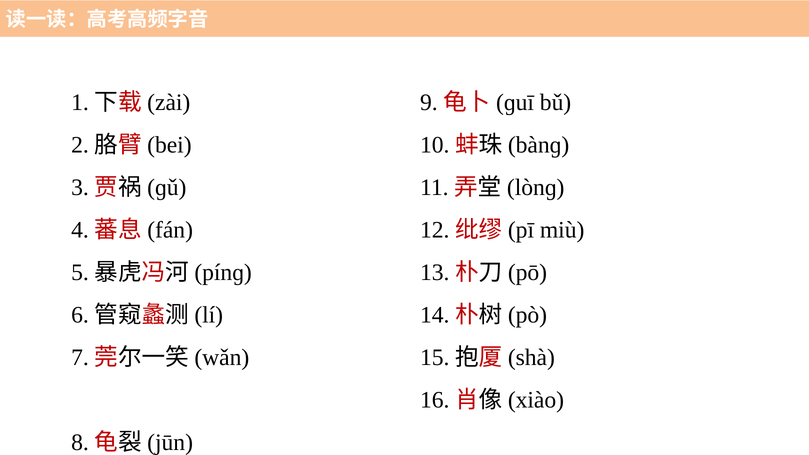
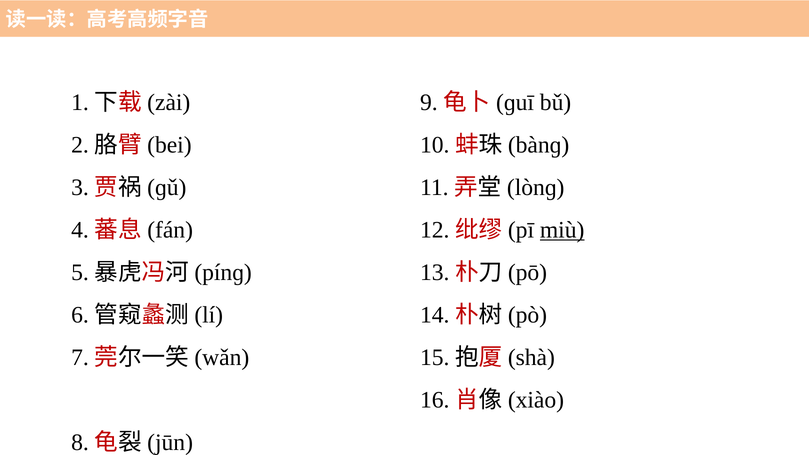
miù underline: none -> present
